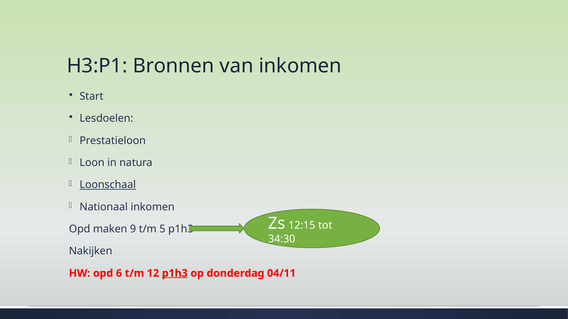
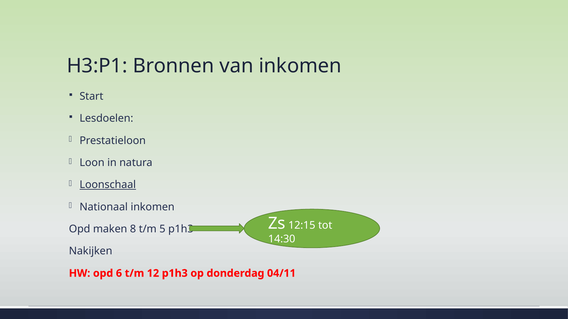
9: 9 -> 8
34:30: 34:30 -> 14:30
p1h3 at (175, 274) underline: present -> none
